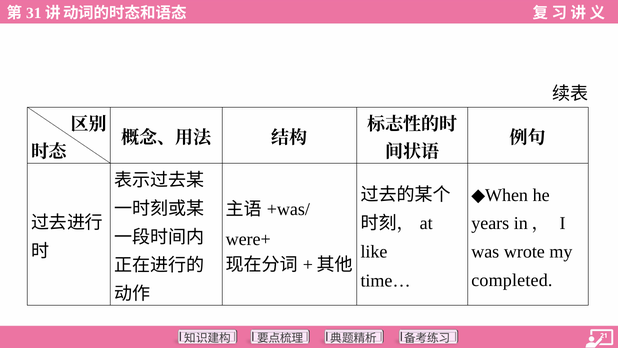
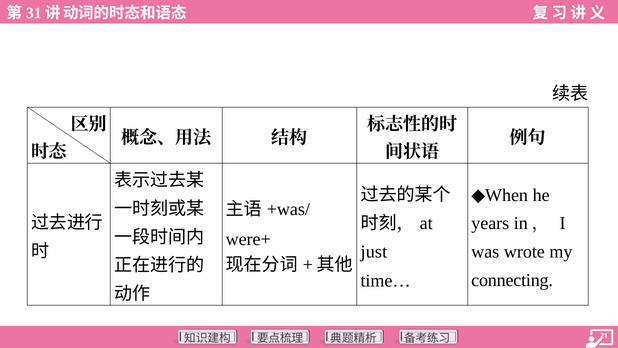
like: like -> just
completed: completed -> connecting
